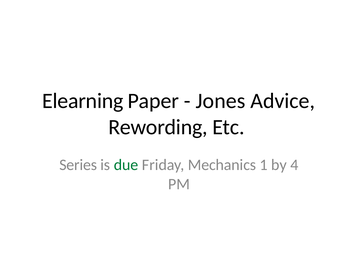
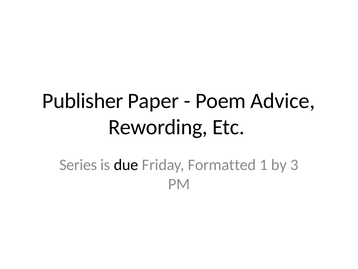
Elearning: Elearning -> Publisher
Jones: Jones -> Poem
due colour: green -> black
Mechanics: Mechanics -> Formatted
4: 4 -> 3
